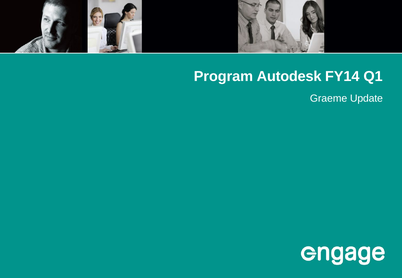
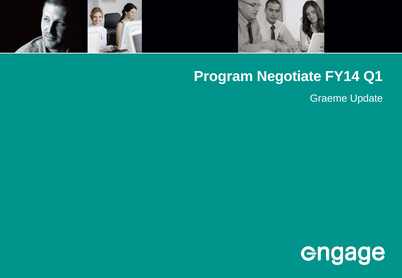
Autodesk: Autodesk -> Negotiate
